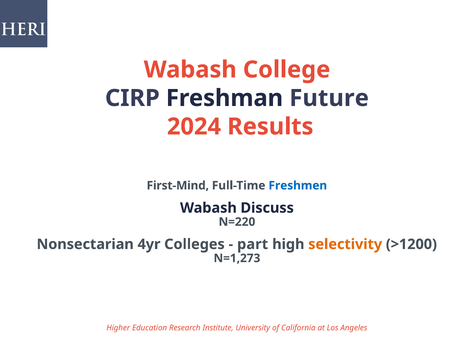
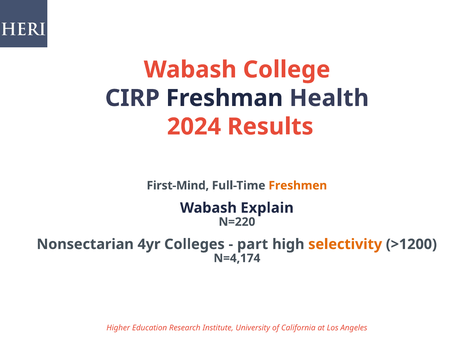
Future: Future -> Health
Freshmen colour: blue -> orange
Discuss: Discuss -> Explain
N=1,273: N=1,273 -> N=4,174
